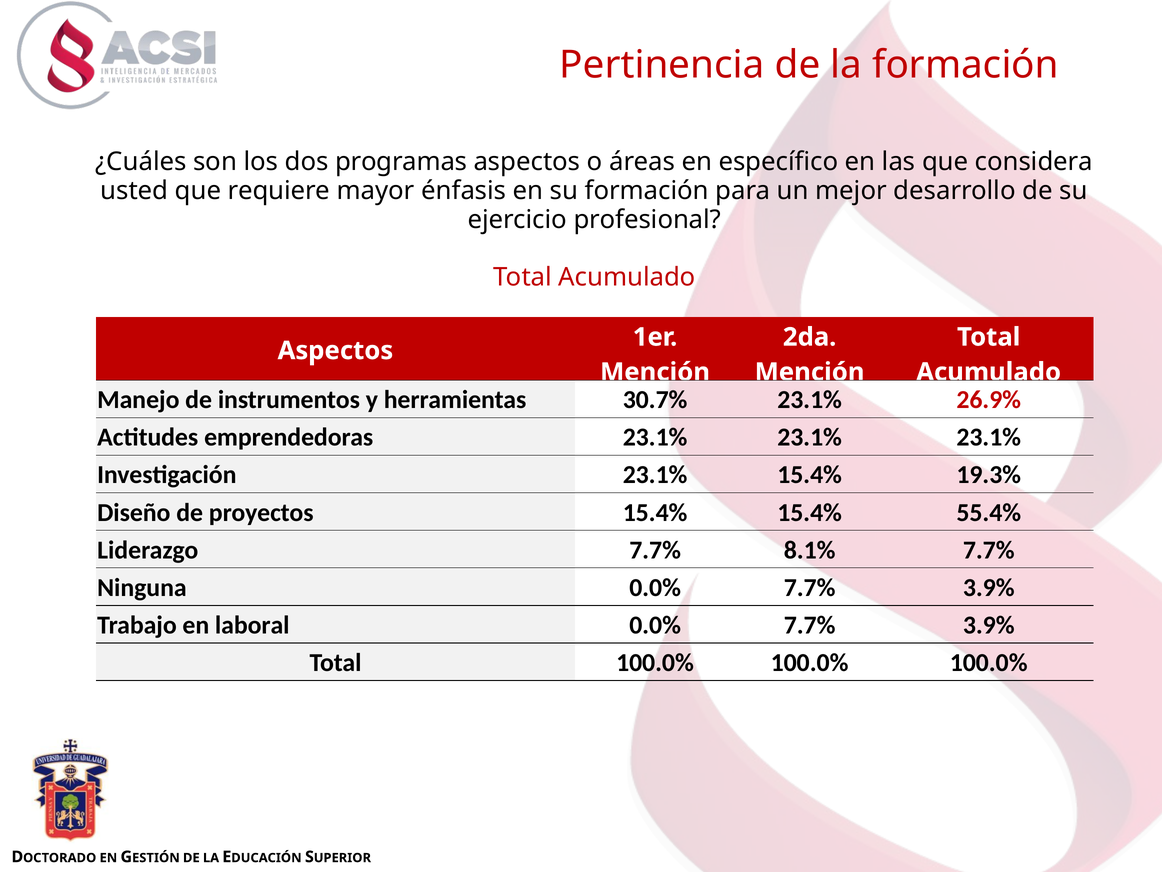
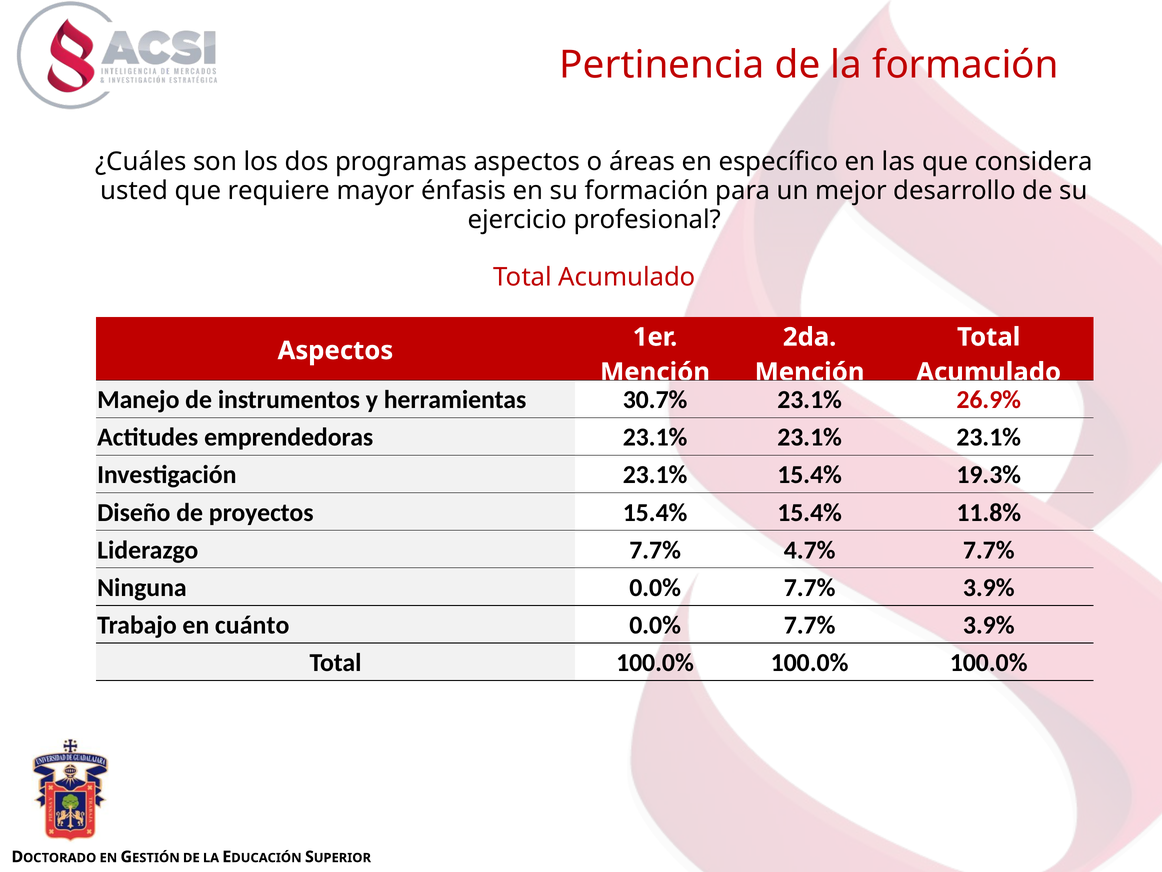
55.4%: 55.4% -> 11.8%
8.1%: 8.1% -> 4.7%
laboral: laboral -> cuánto
